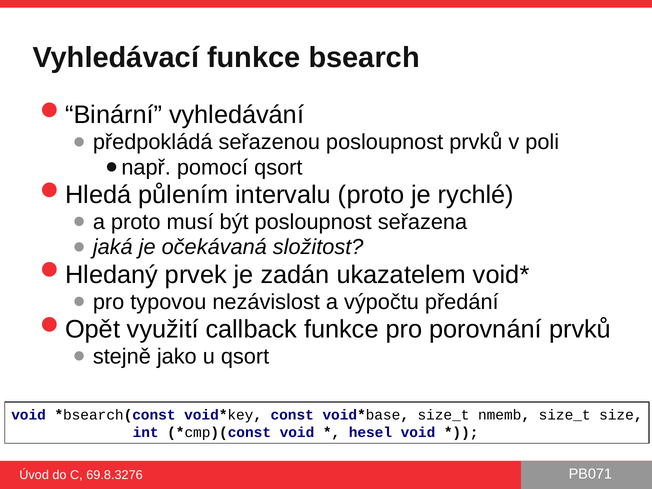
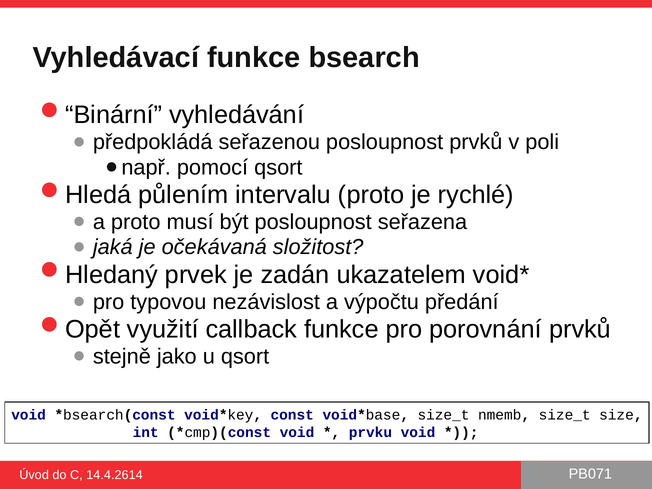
hesel: hesel -> prvku
69.8.3276: 69.8.3276 -> 14.4.2614
